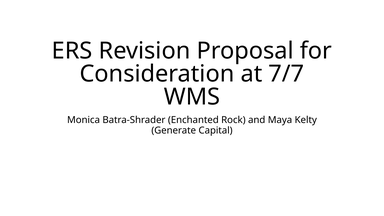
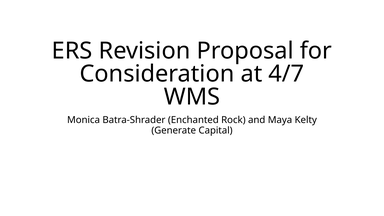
7/7: 7/7 -> 4/7
